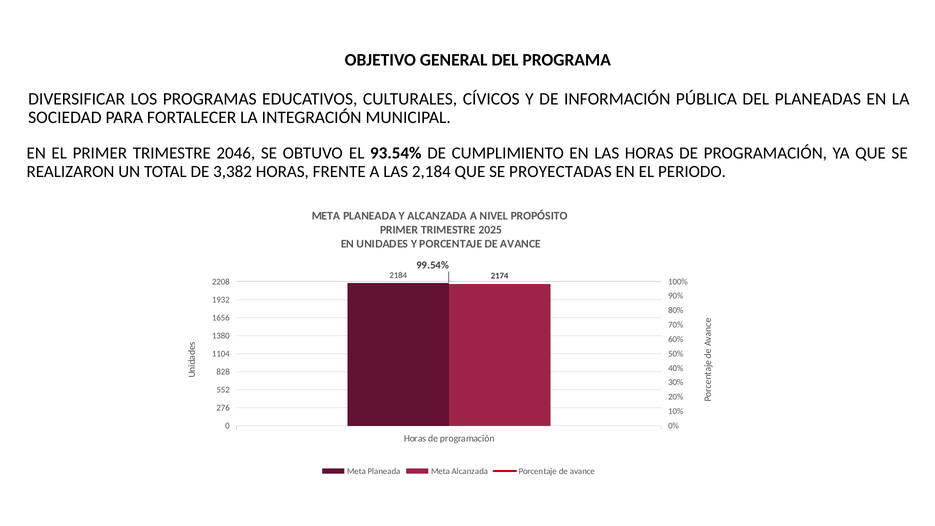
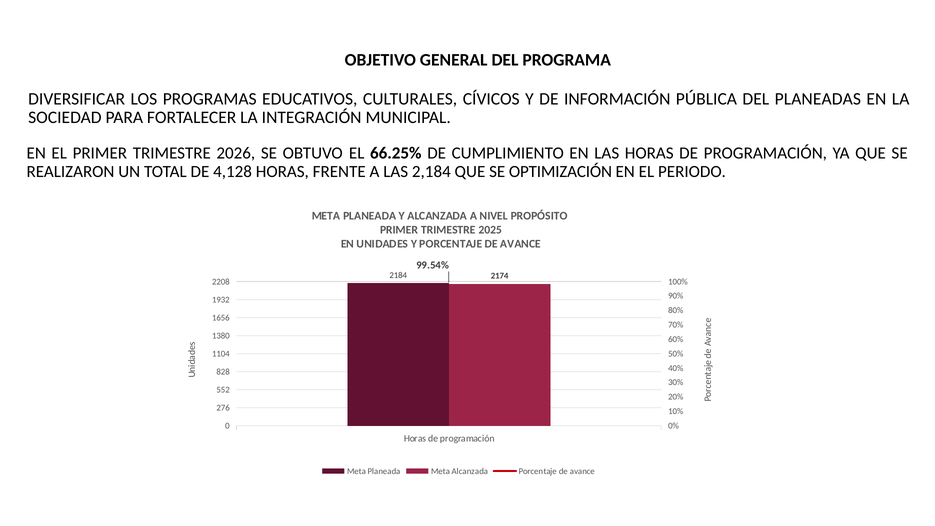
2046: 2046 -> 2026
93.54%: 93.54% -> 66.25%
3,382: 3,382 -> 4,128
PROYECTADAS: PROYECTADAS -> OPTIMIZACIÓN
